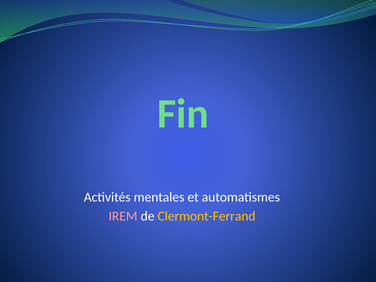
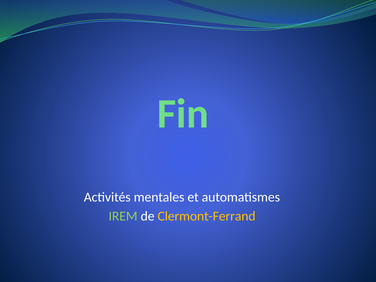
IREM colour: pink -> light green
